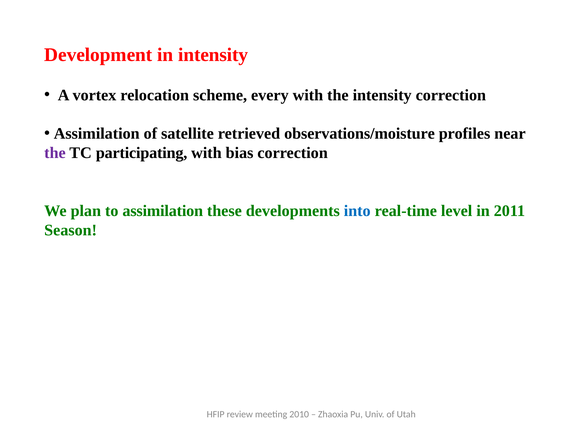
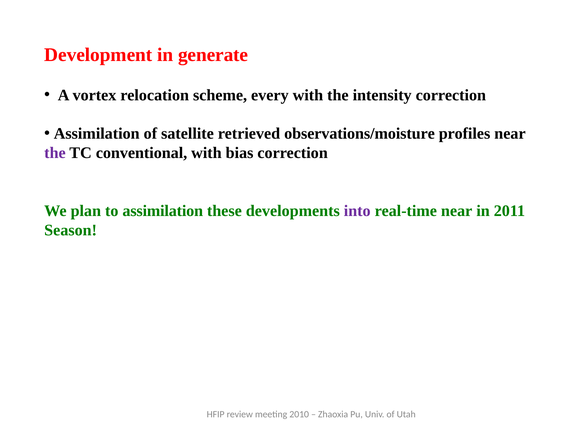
in intensity: intensity -> generate
participating: participating -> conventional
into colour: blue -> purple
real-time level: level -> near
